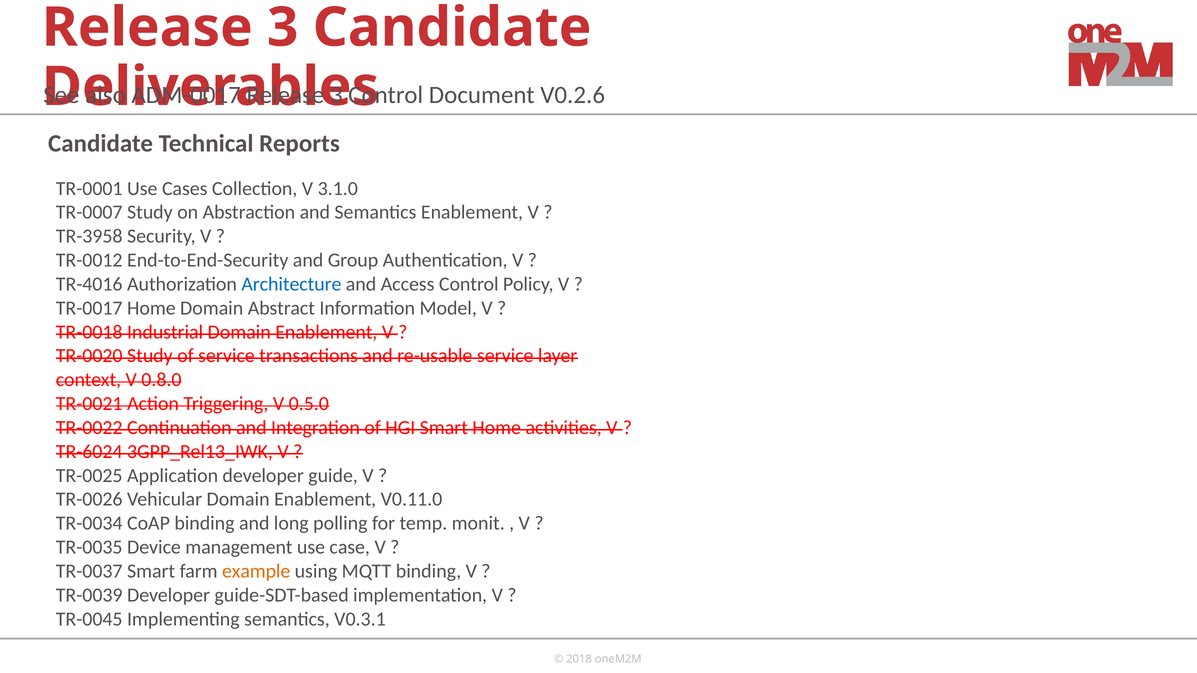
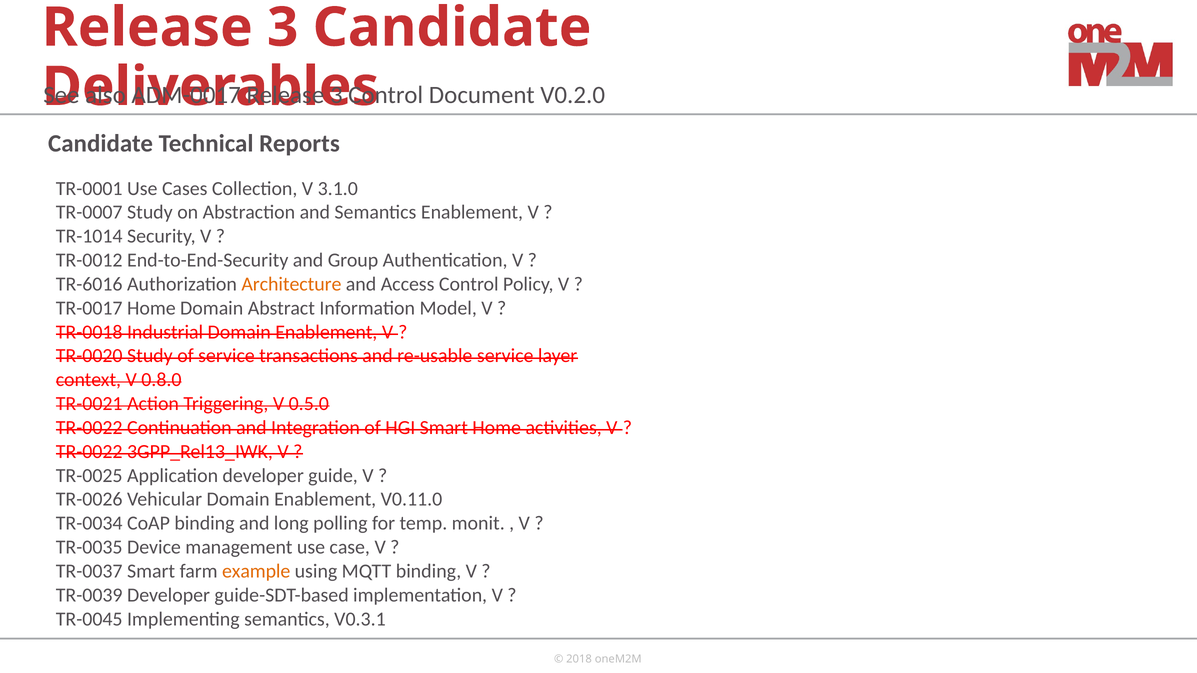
V0.2.6: V0.2.6 -> V0.2.0
TR-3958: TR-3958 -> TR-1014
TR-4016: TR-4016 -> TR-6016
Architecture colour: blue -> orange
TR-6024 at (89, 452): TR-6024 -> TR-0022
